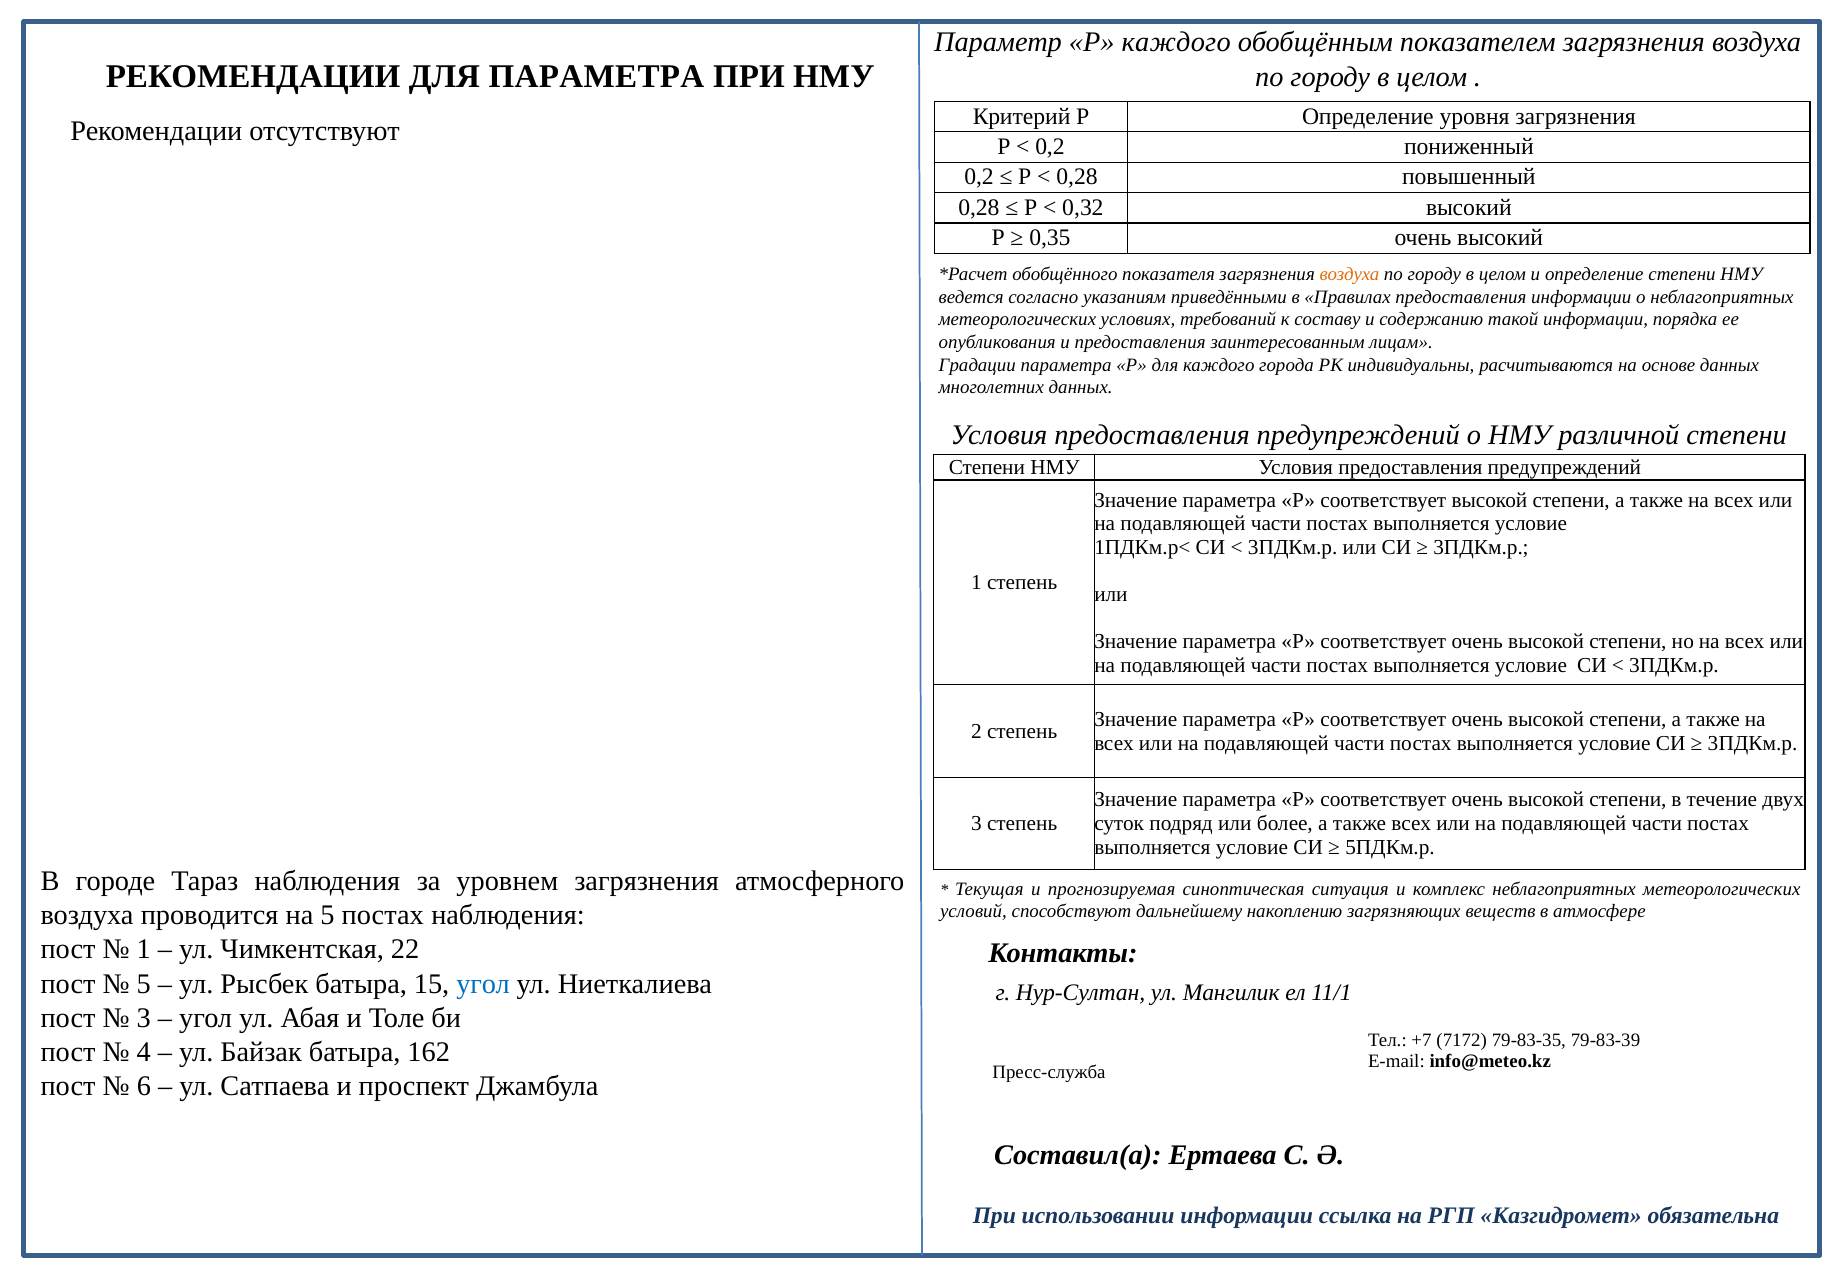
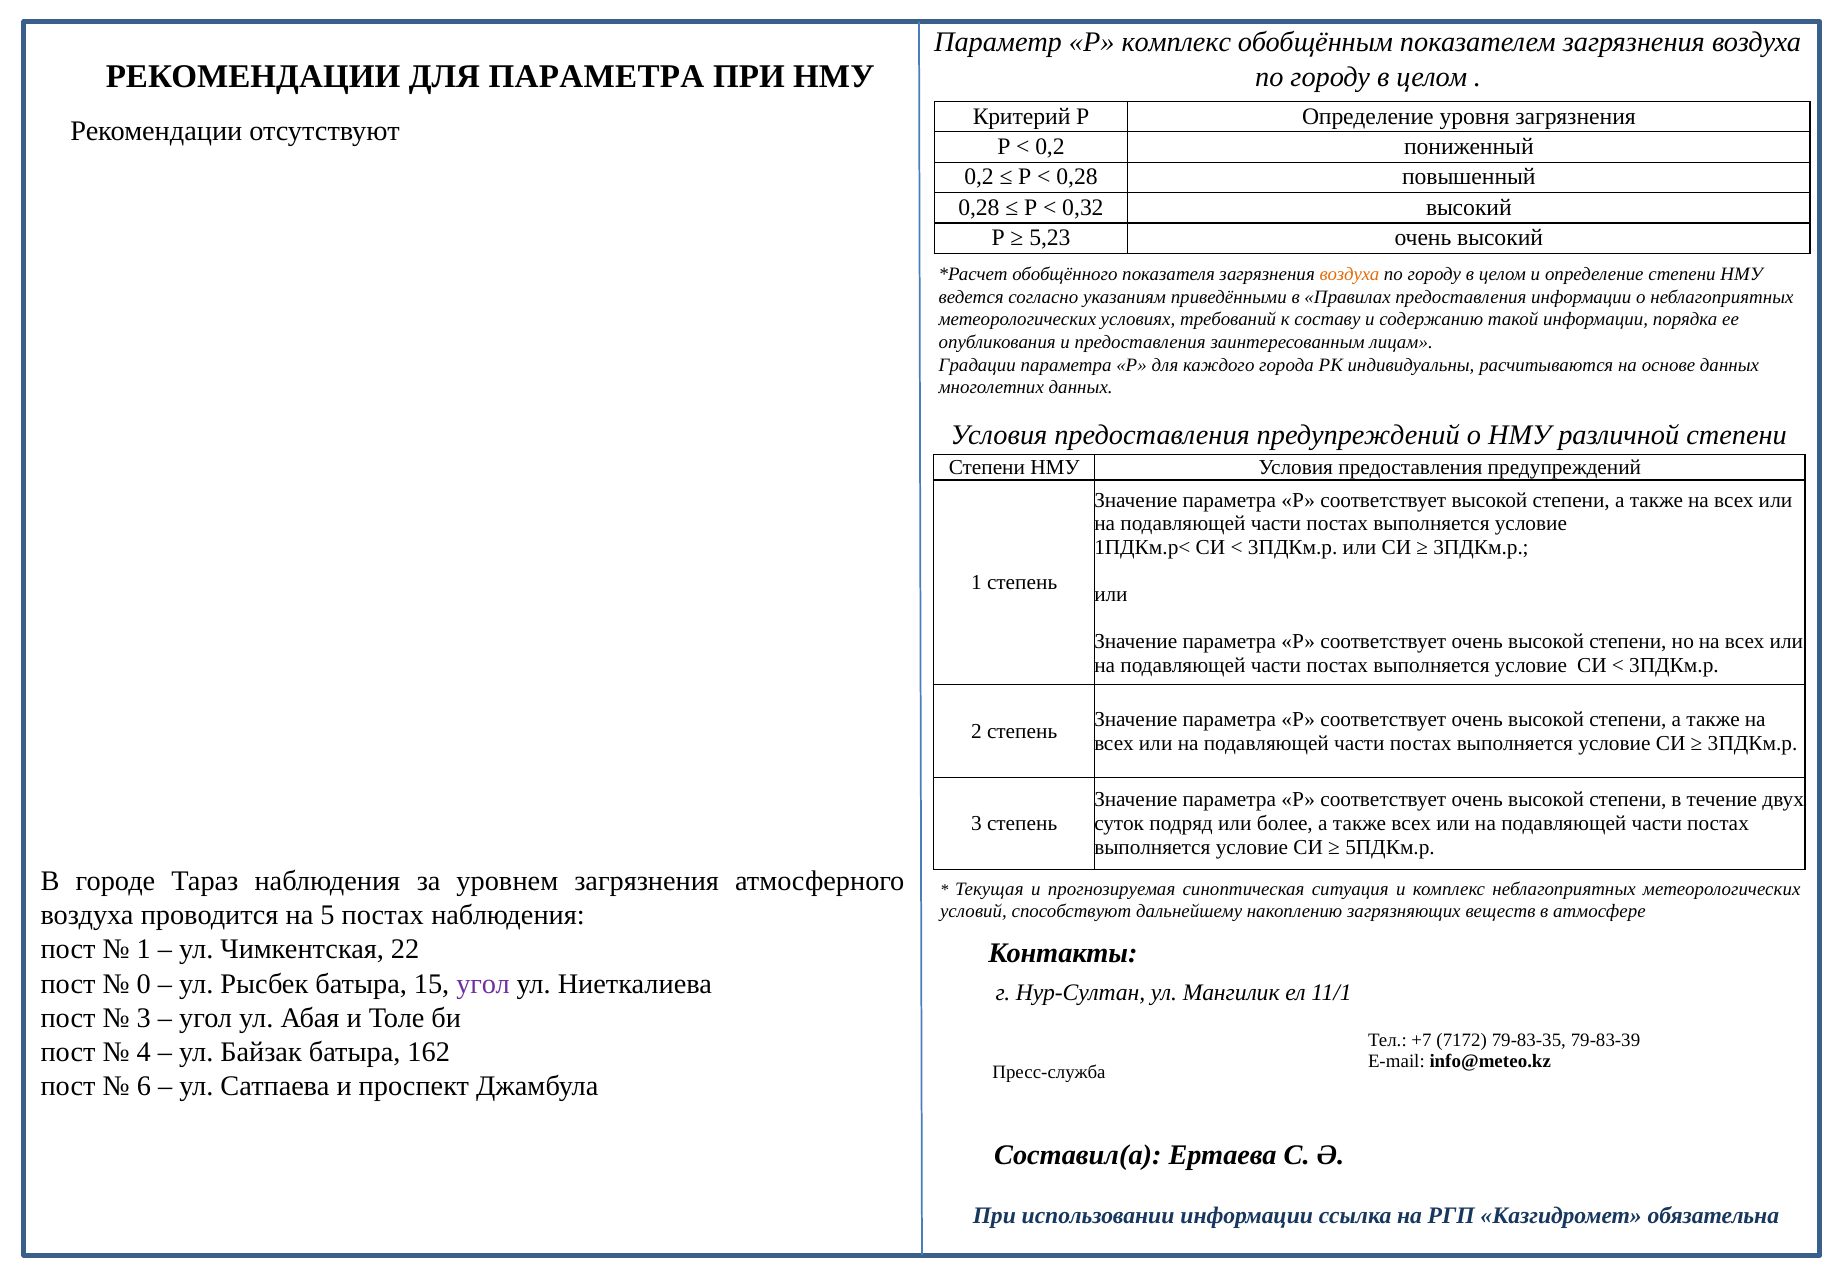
Р каждого: каждого -> комплекс
0,35: 0,35 -> 5,23
5 at (144, 983): 5 -> 0
угол at (483, 983) colour: blue -> purple
